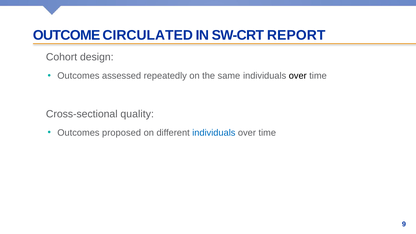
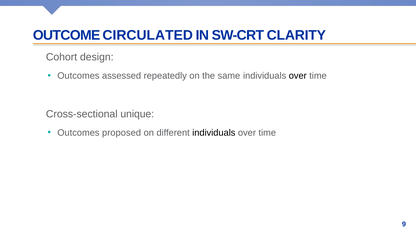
REPORT: REPORT -> CLARITY
quality: quality -> unique
individuals at (214, 133) colour: blue -> black
